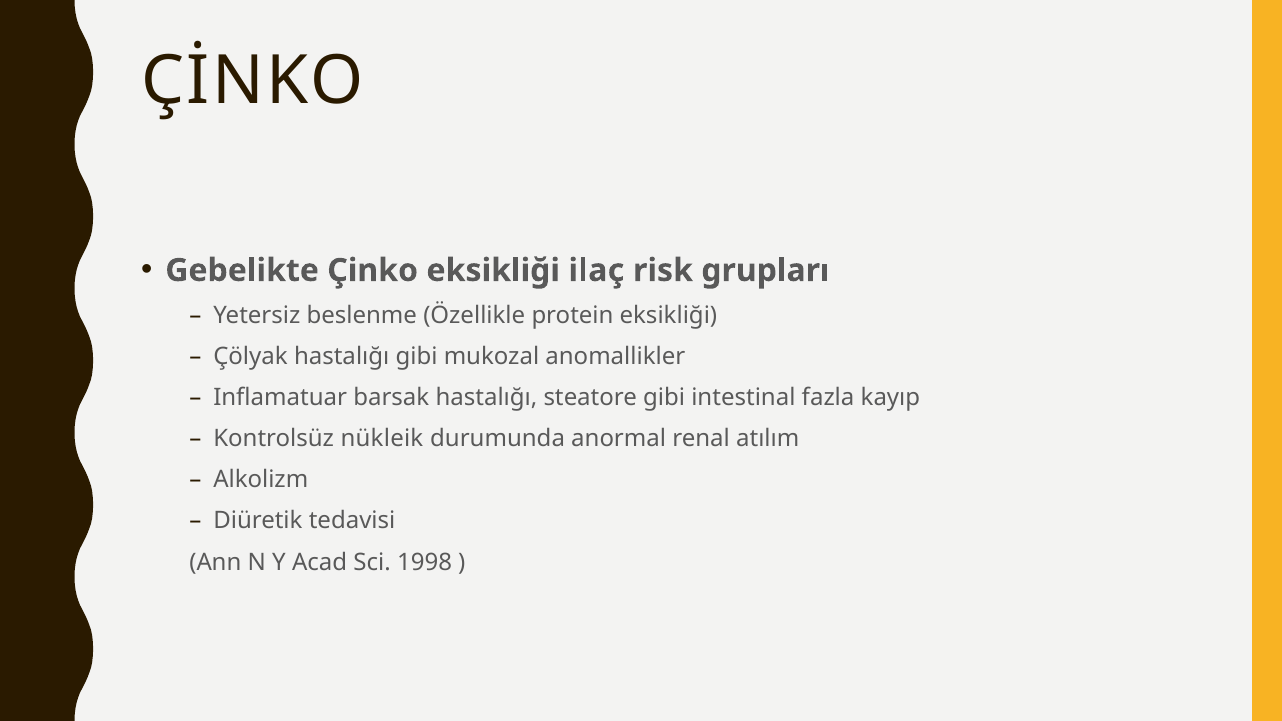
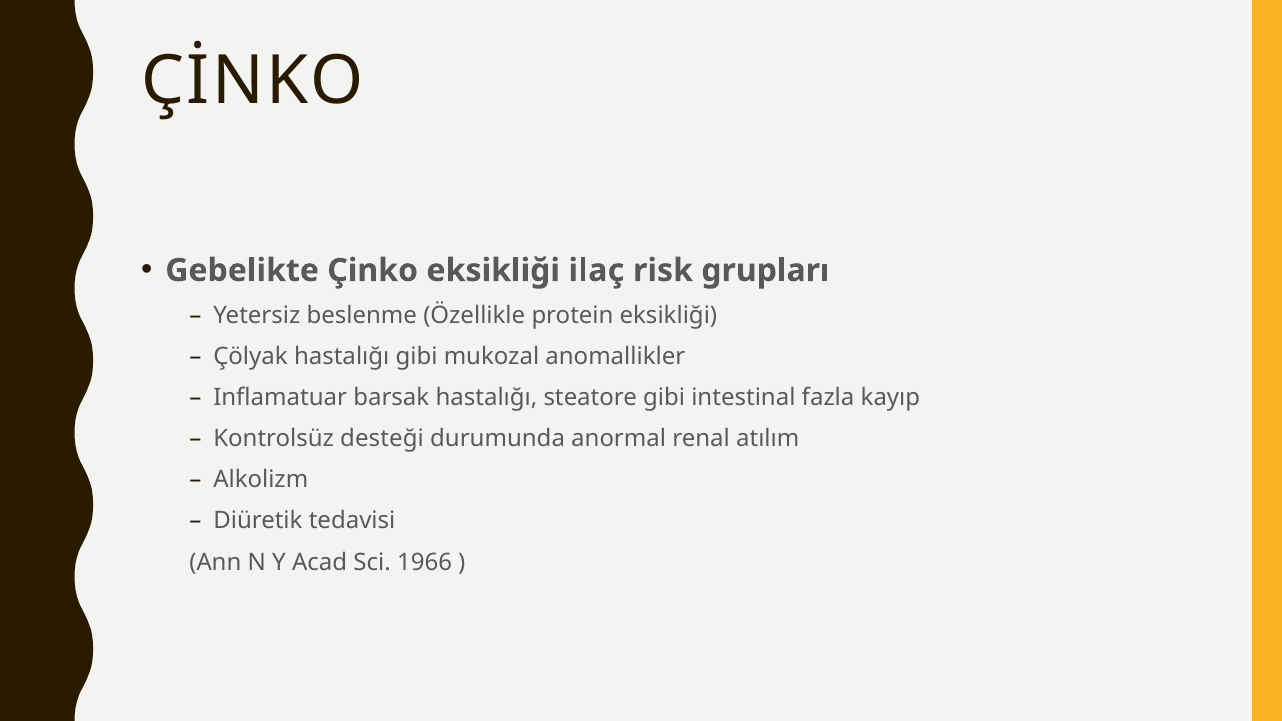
nükleik: nükleik -> desteği
1998: 1998 -> 1966
